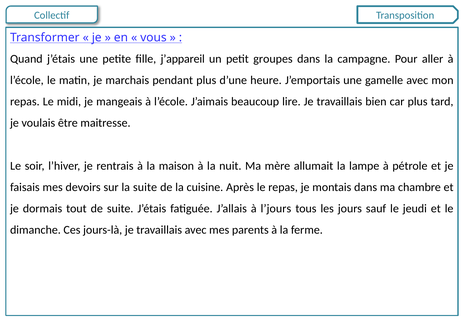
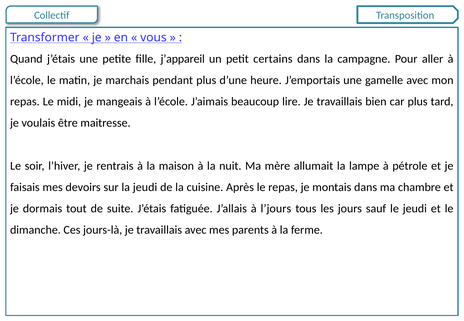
groupes: groupes -> certains
la suite: suite -> jeudi
